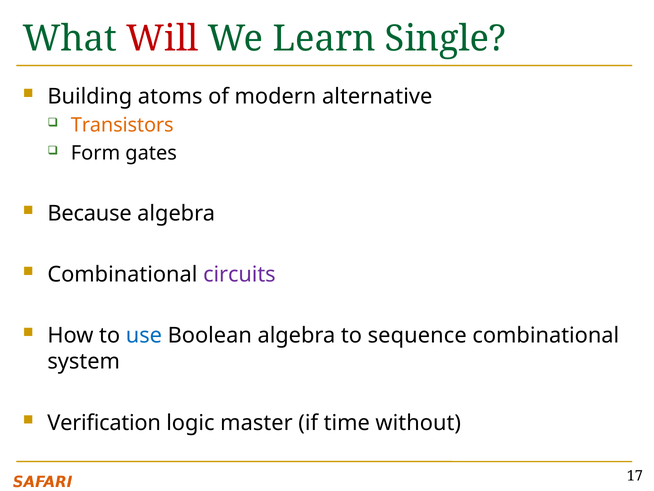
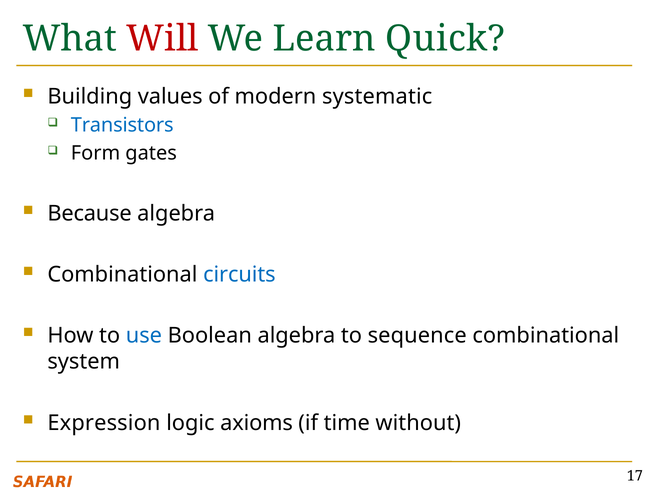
Single: Single -> Quick
atoms: atoms -> values
alternative: alternative -> systematic
Transistors colour: orange -> blue
circuits colour: purple -> blue
Verification: Verification -> Expression
master: master -> axioms
